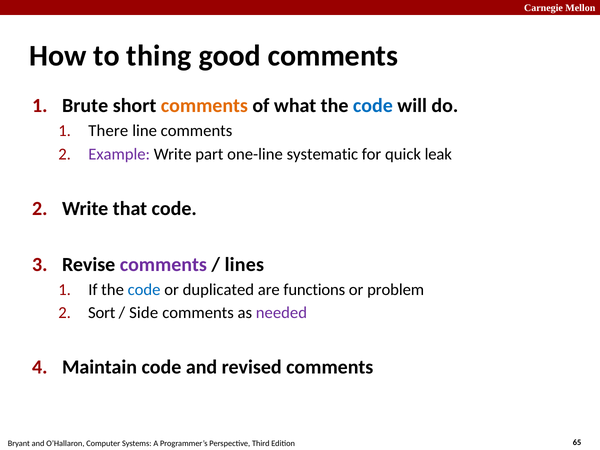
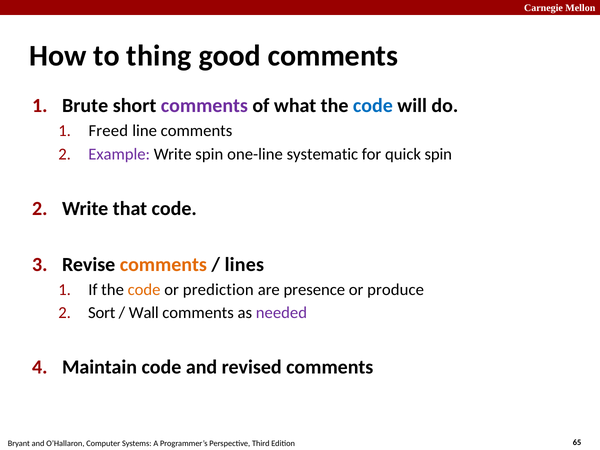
comments at (204, 106) colour: orange -> purple
There: There -> Freed
Write part: part -> spin
quick leak: leak -> spin
comments at (163, 264) colour: purple -> orange
code at (144, 290) colour: blue -> orange
duplicated: duplicated -> prediction
functions: functions -> presence
problem: problem -> produce
Side: Side -> Wall
